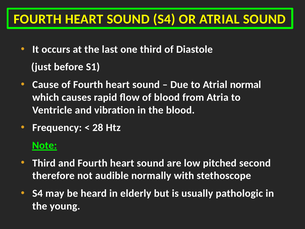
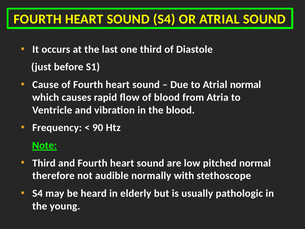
28: 28 -> 90
pitched second: second -> normal
